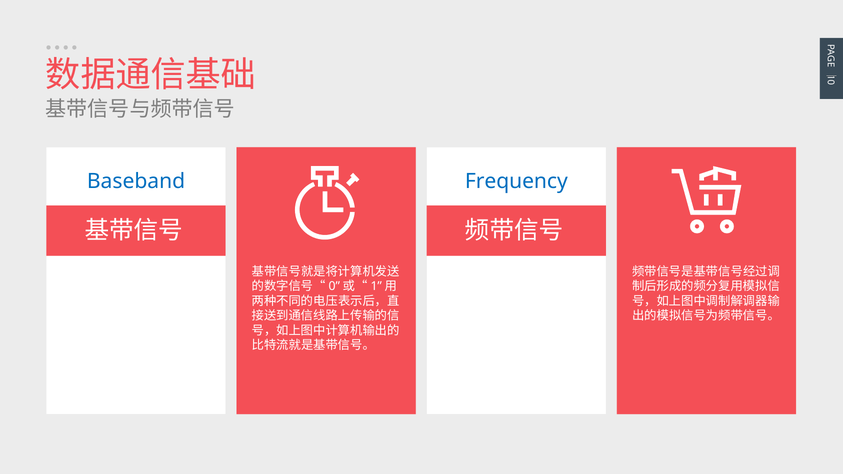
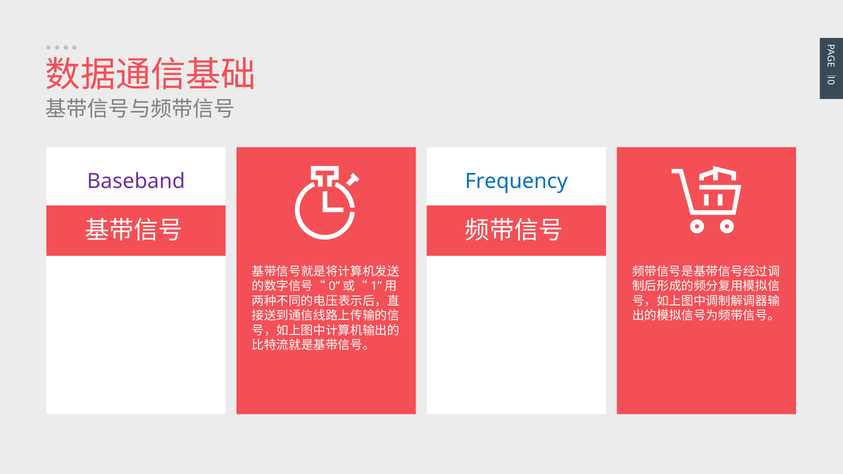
Baseband colour: blue -> purple
